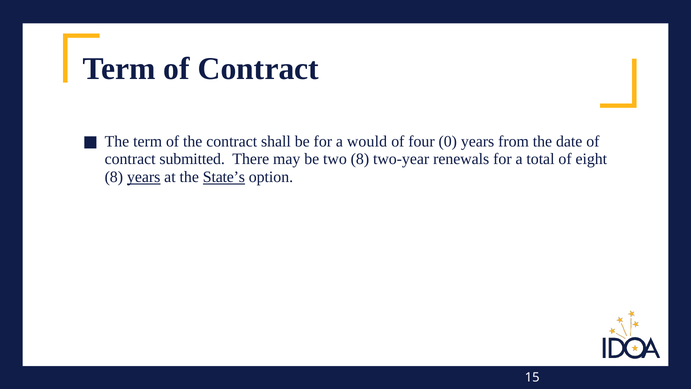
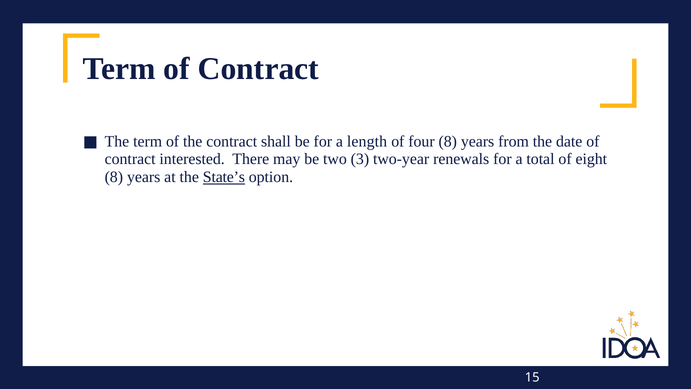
would: would -> length
four 0: 0 -> 8
submitted: submitted -> interested
two 8: 8 -> 3
years at (144, 177) underline: present -> none
